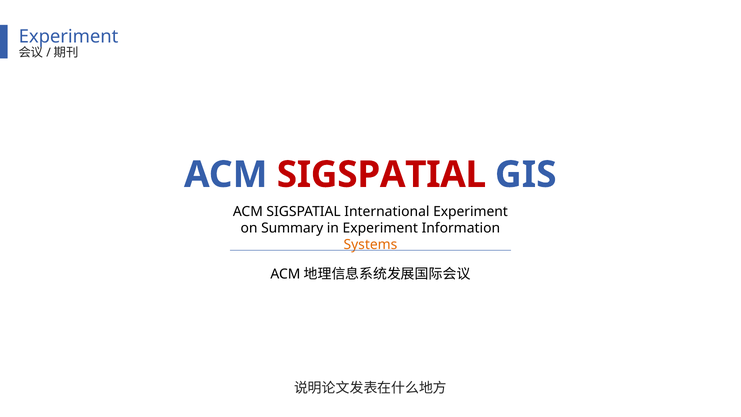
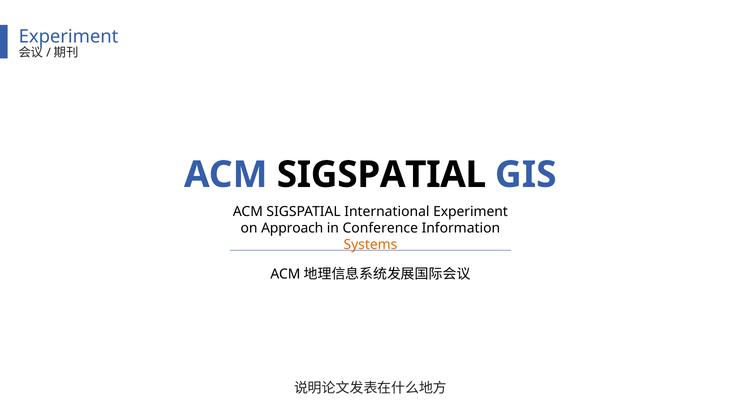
SIGSPATIAL at (381, 175) colour: red -> black
Summary: Summary -> Approach
in Experiment: Experiment -> Conference
